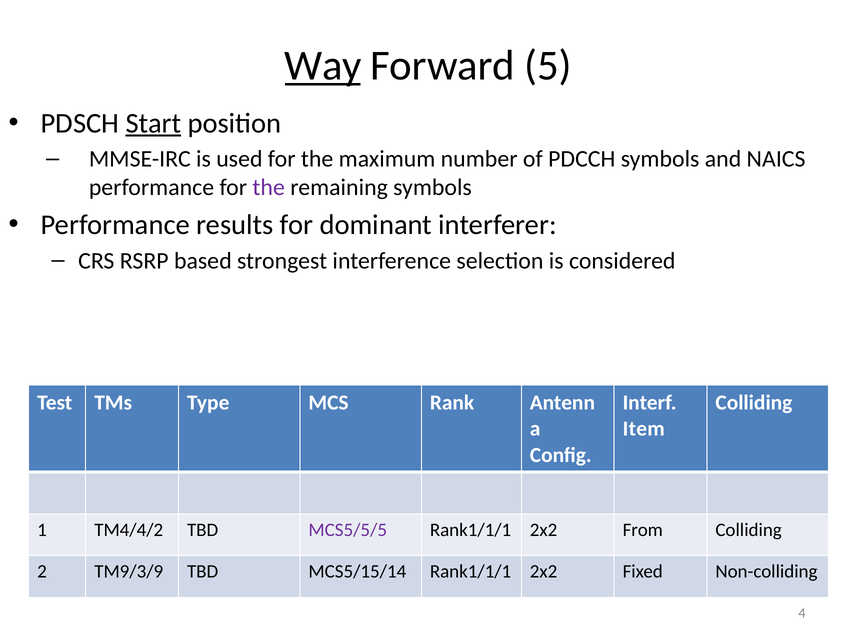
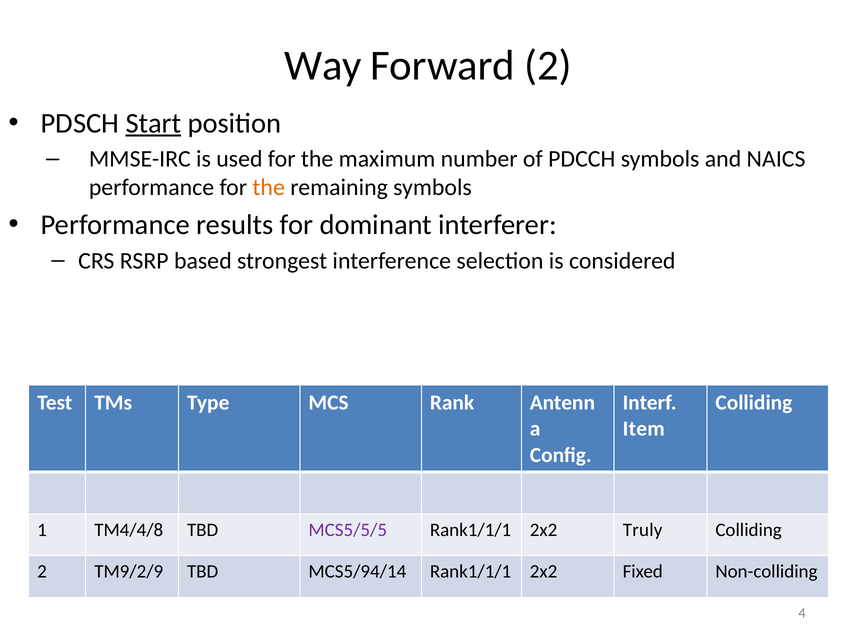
Way underline: present -> none
Forward 5: 5 -> 2
the at (269, 188) colour: purple -> orange
TM4/4/2: TM4/4/2 -> TM4/4/8
From: From -> Truly
TM9/3/9: TM9/3/9 -> TM9/2/9
MCS5/15/14: MCS5/15/14 -> MCS5/94/14
